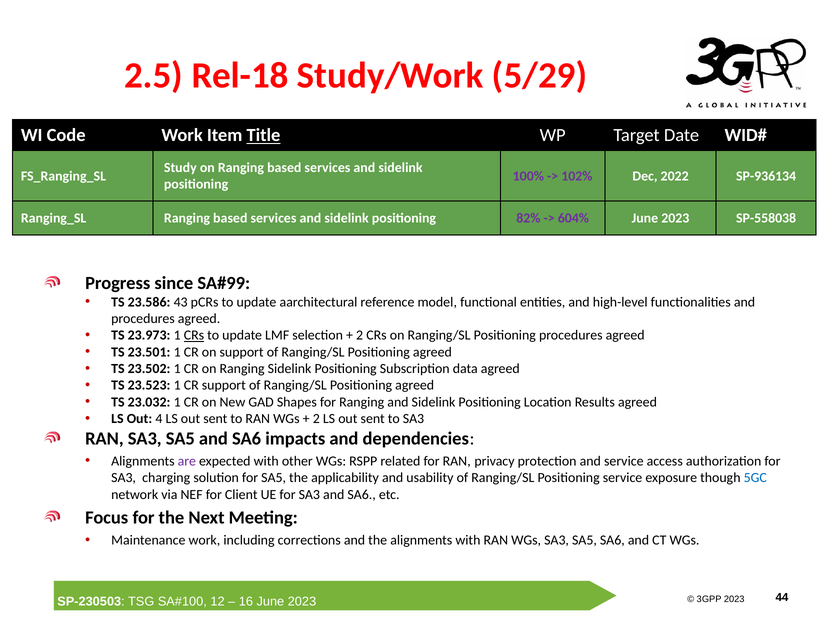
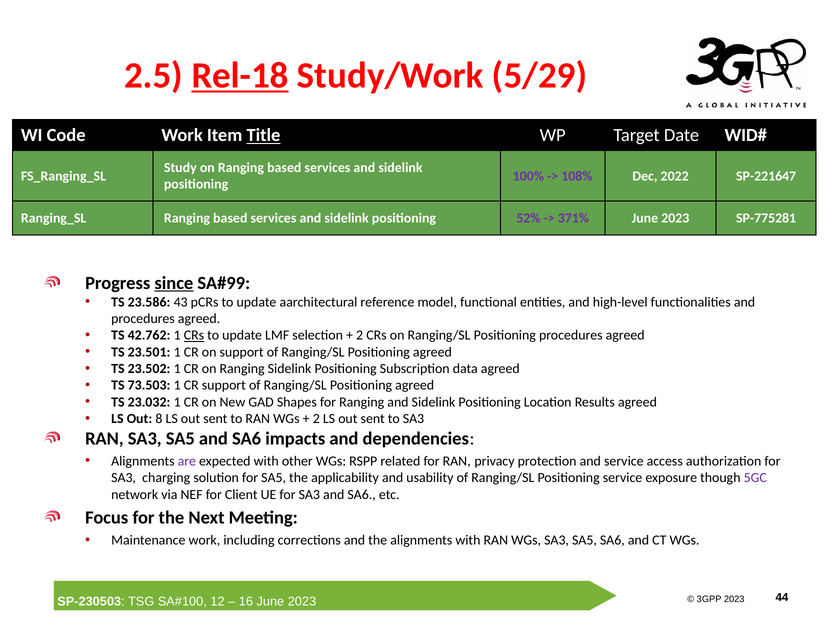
Rel-18 underline: none -> present
102%: 102% -> 108%
SP-936134: SP-936134 -> SP-221647
82%: 82% -> 52%
604%: 604% -> 371%
SP-558038: SP-558038 -> SP-775281
since underline: none -> present
23.973: 23.973 -> 42.762
23.523: 23.523 -> 73.503
4: 4 -> 8
5GC colour: blue -> purple
